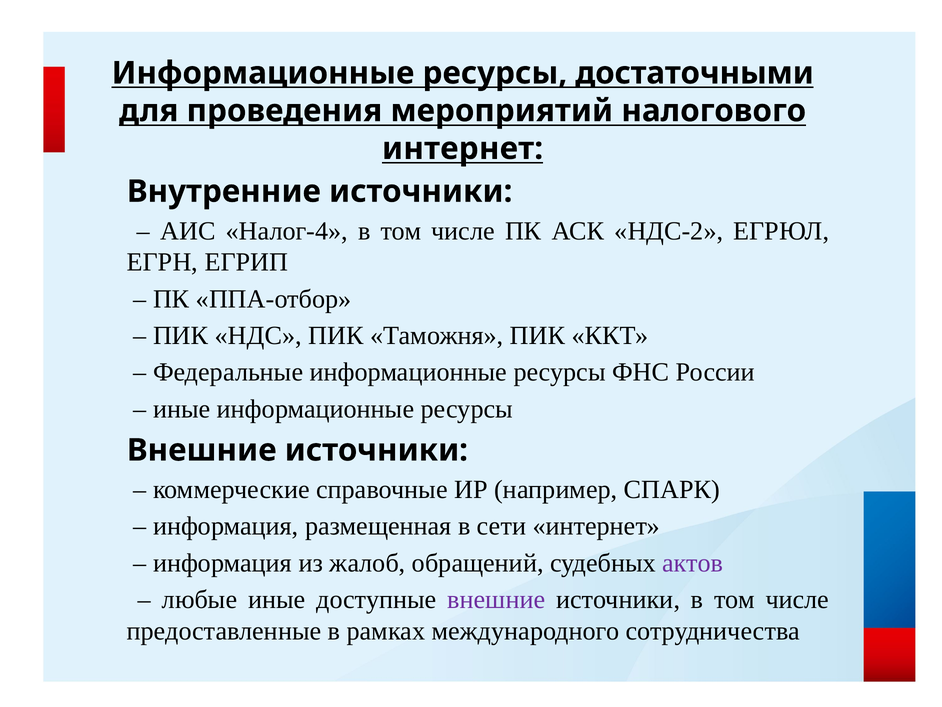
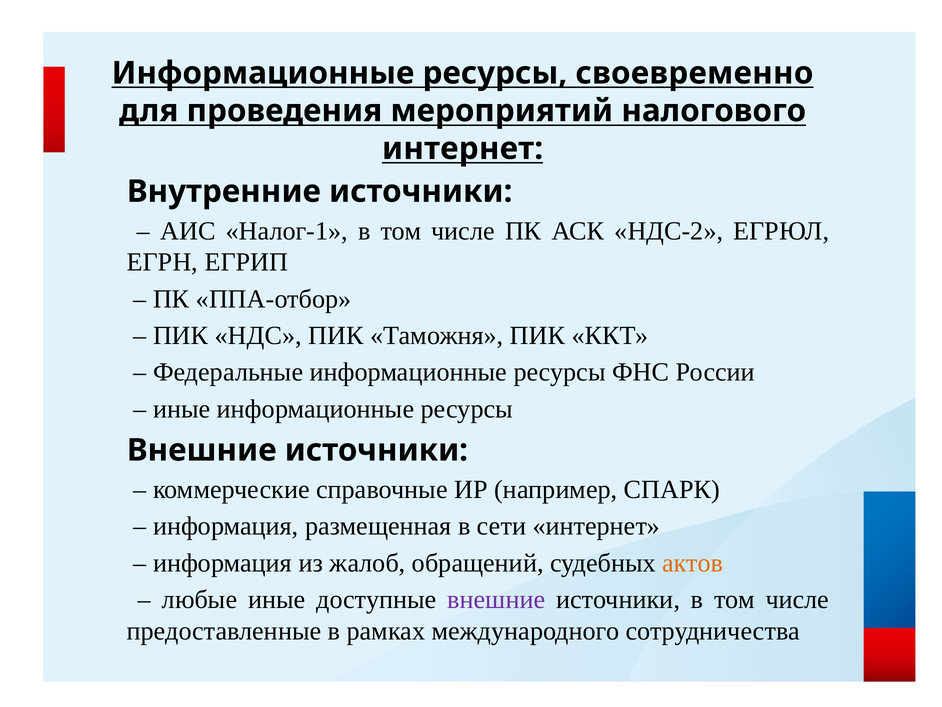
достаточными: достаточными -> своевременно
Налог-4: Налог-4 -> Налог-1
актов colour: purple -> orange
